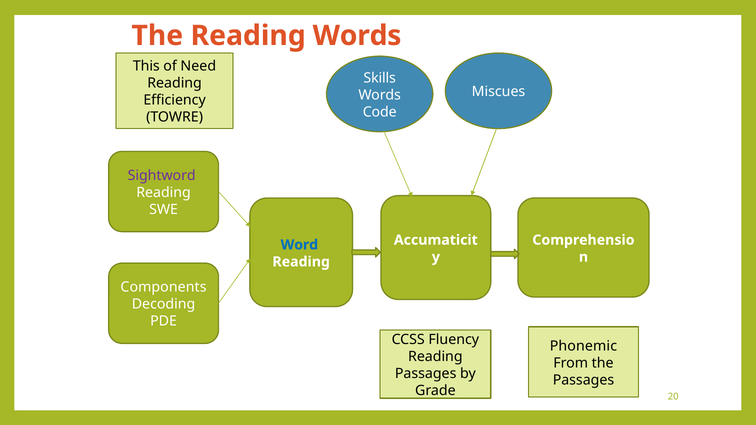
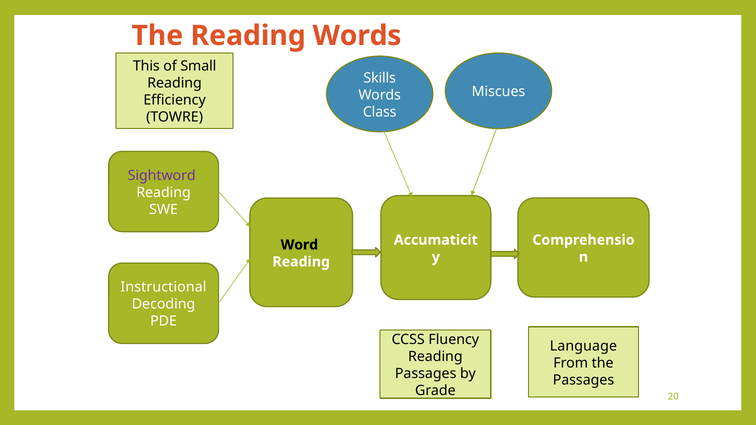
Need: Need -> Small
Code: Code -> Class
Word colour: blue -> black
Components: Components -> Instructional
Phonemic: Phonemic -> Language
